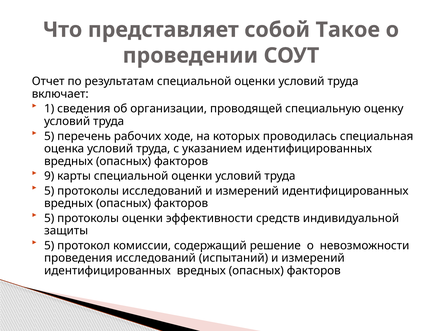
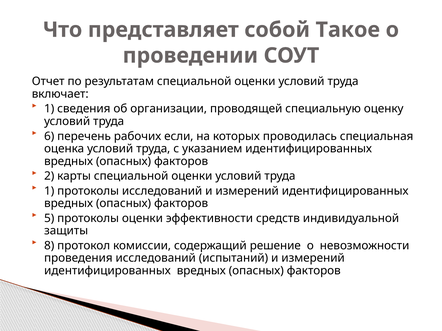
5 at (49, 136): 5 -> 6
ходе: ходе -> если
9: 9 -> 2
5 at (49, 191): 5 -> 1
5 at (49, 246): 5 -> 8
